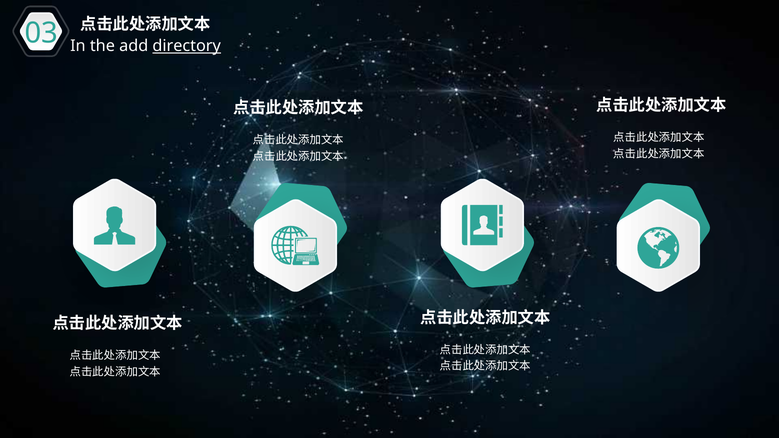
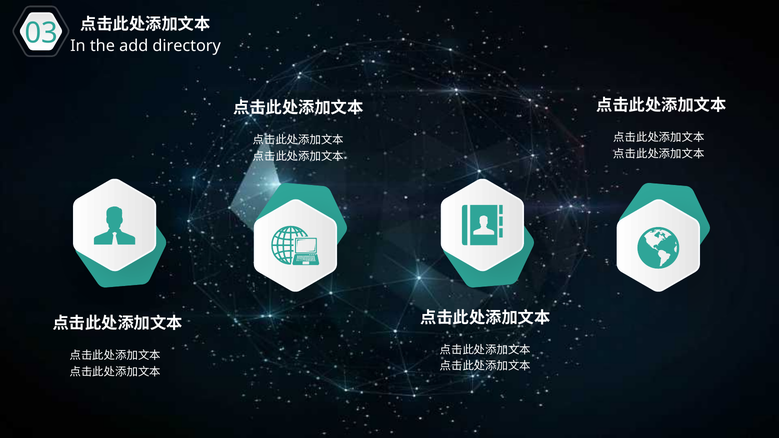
directory underline: present -> none
